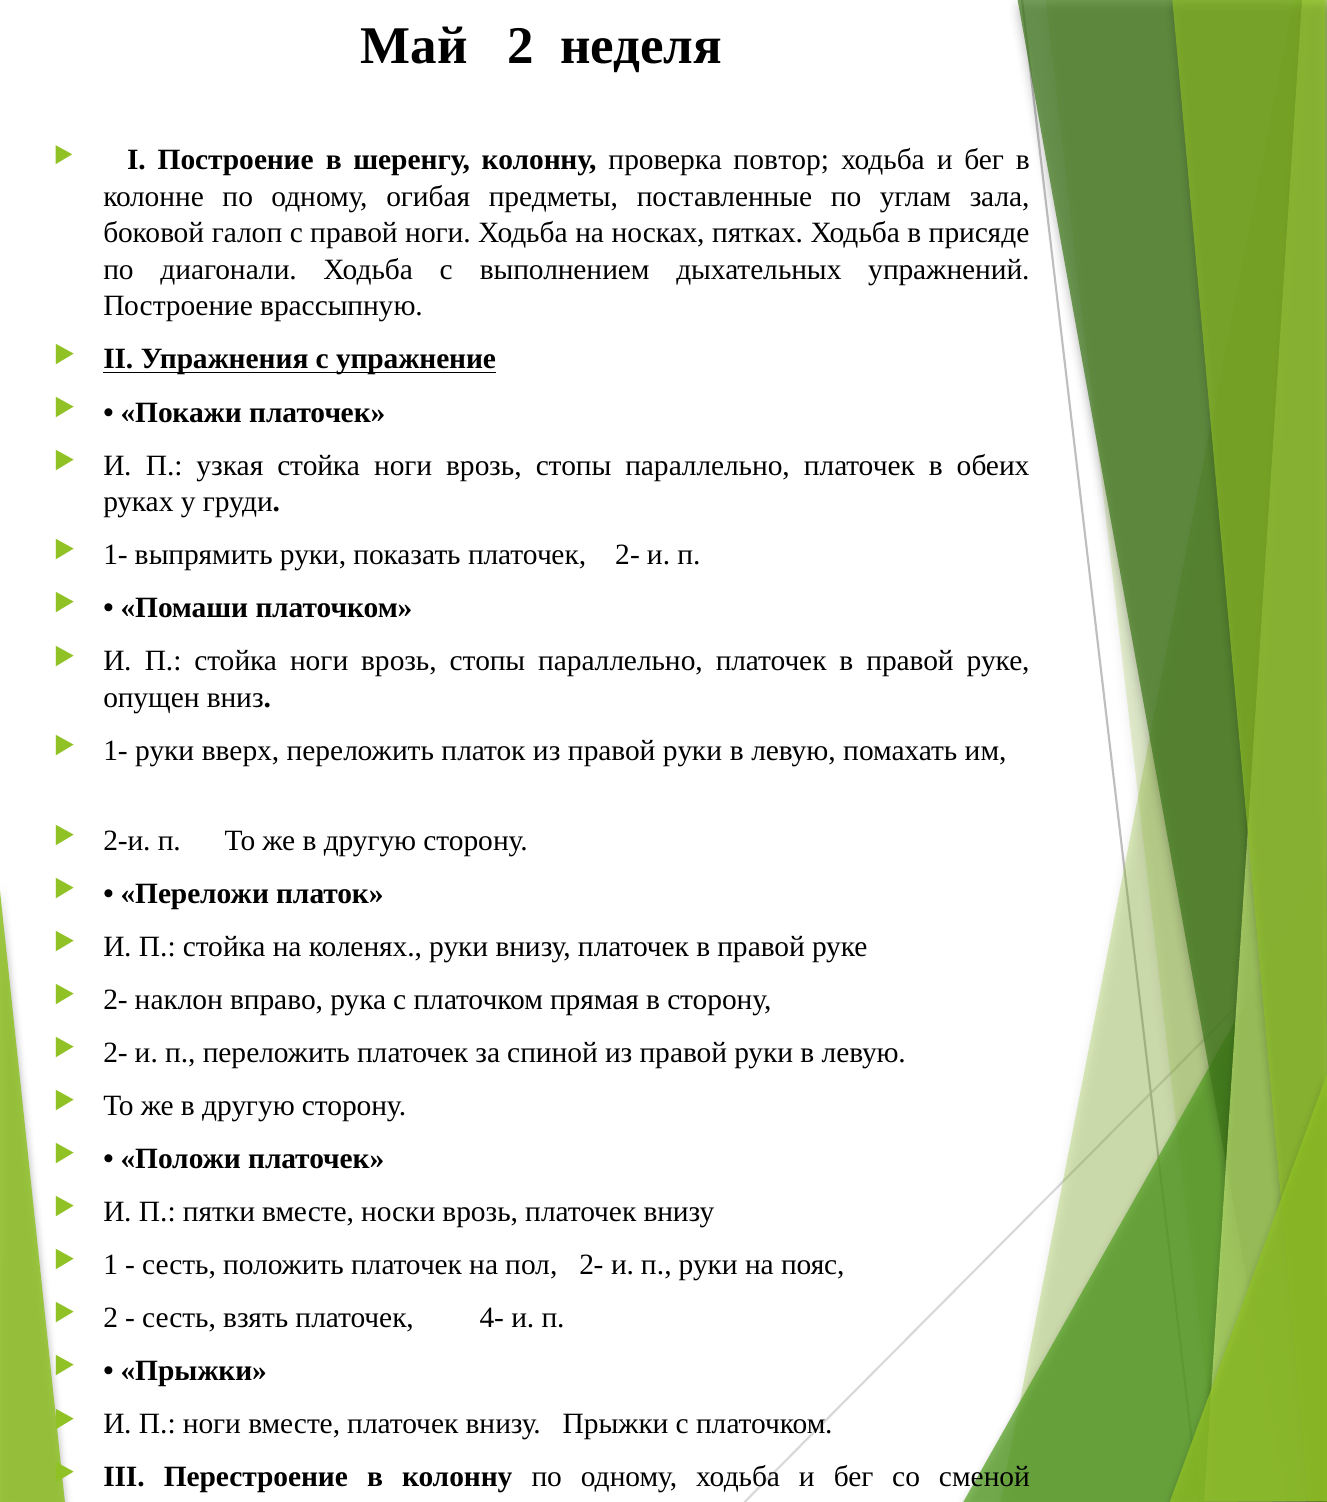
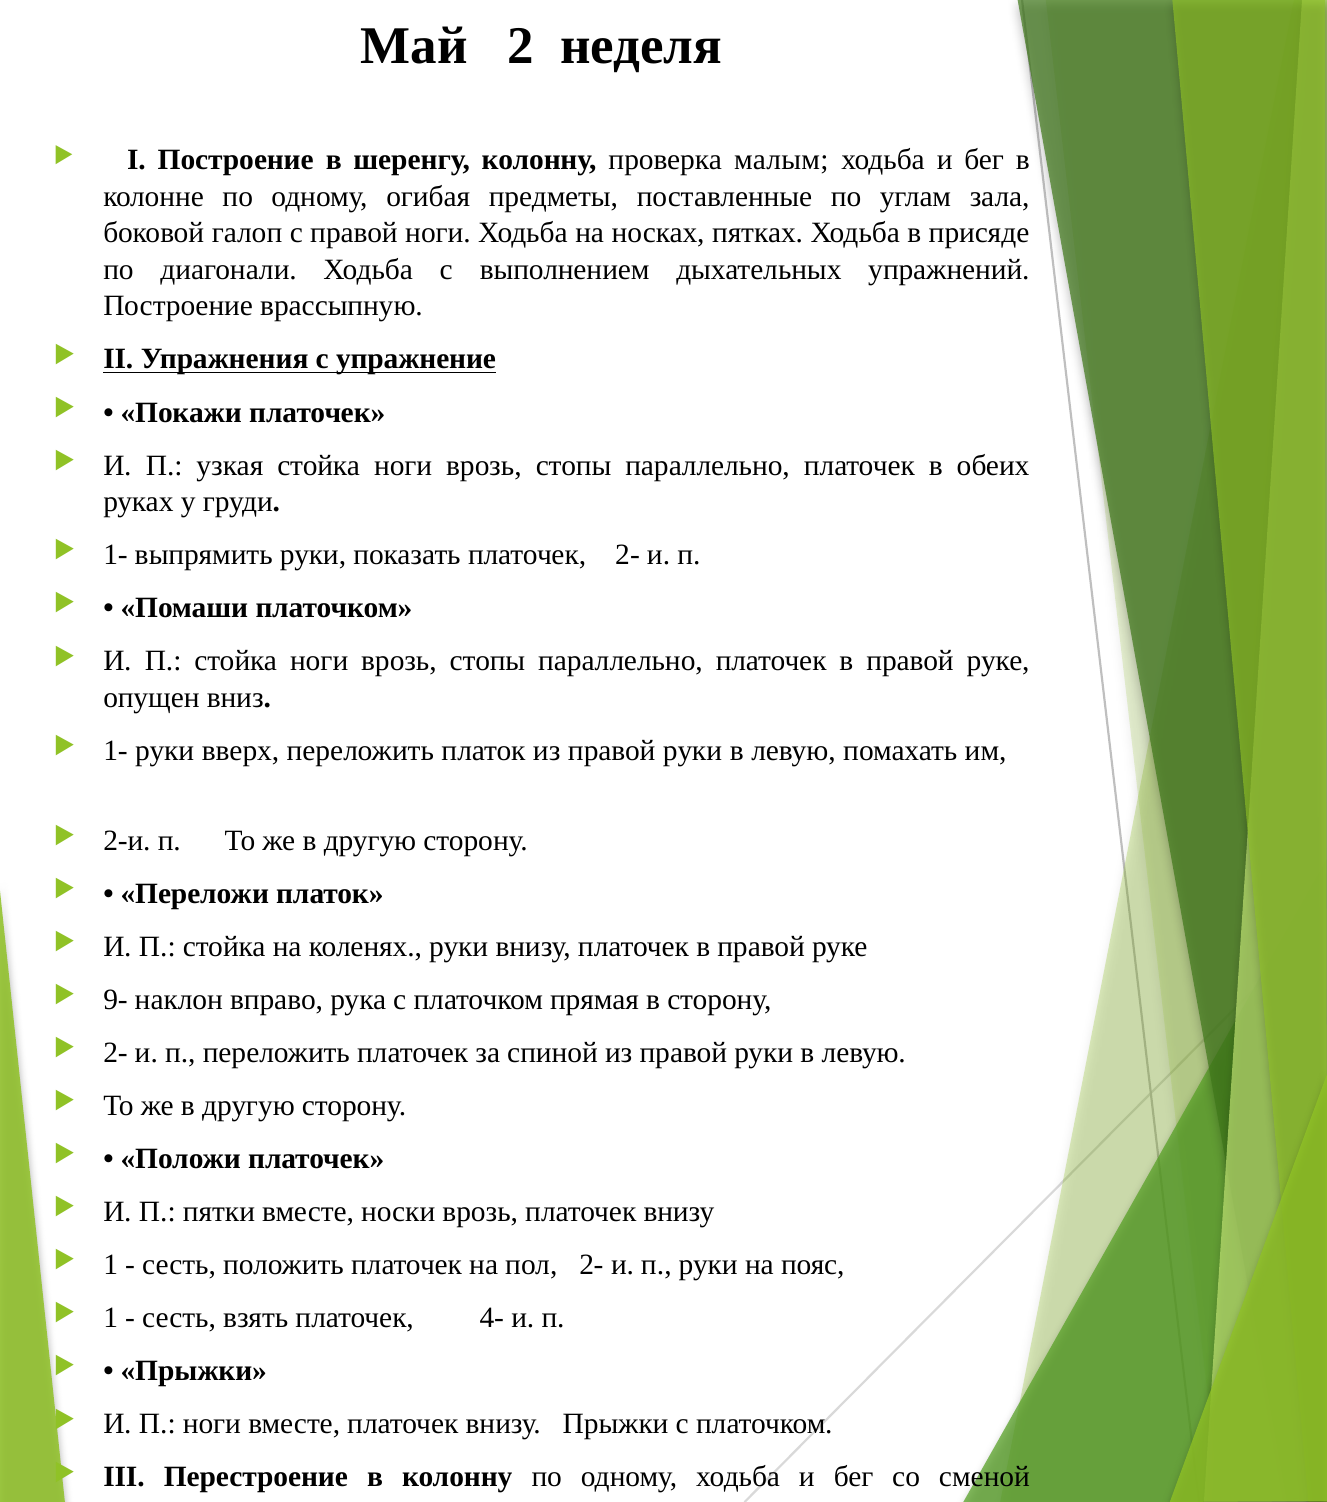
повтор: повтор -> малым
2- at (116, 1000): 2- -> 9-
2 at (111, 1318): 2 -> 1
